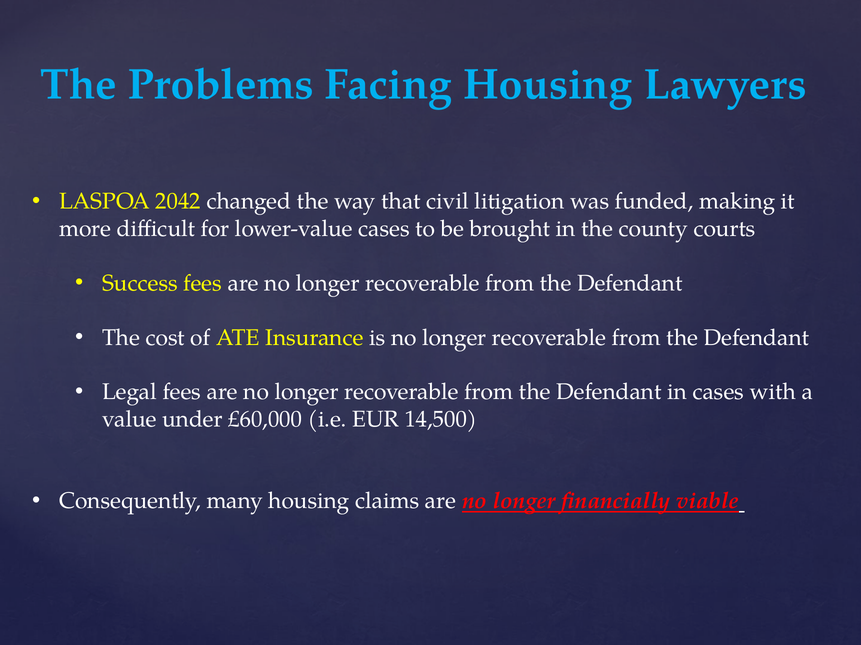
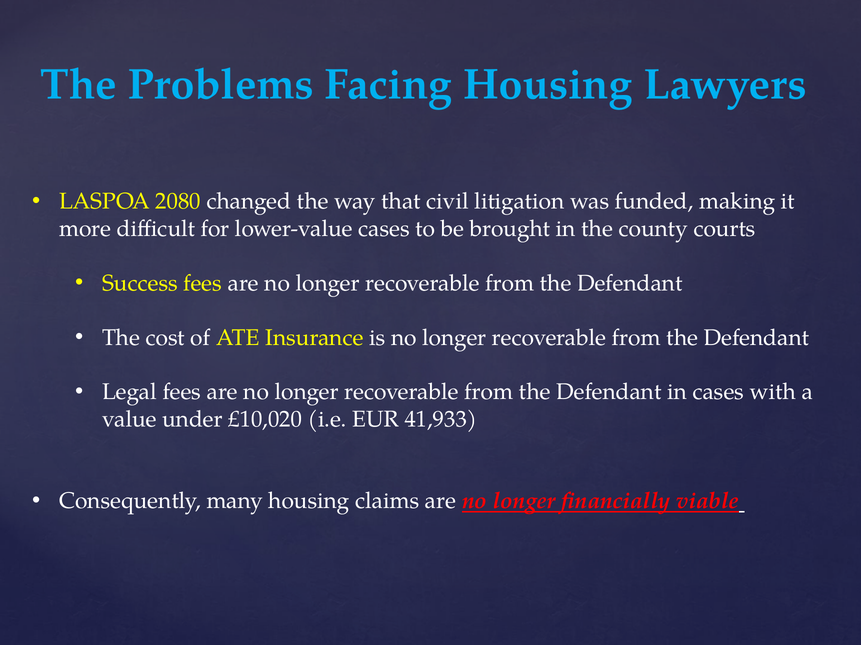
2042: 2042 -> 2080
£60,000: £60,000 -> £10,020
14,500: 14,500 -> 41,933
